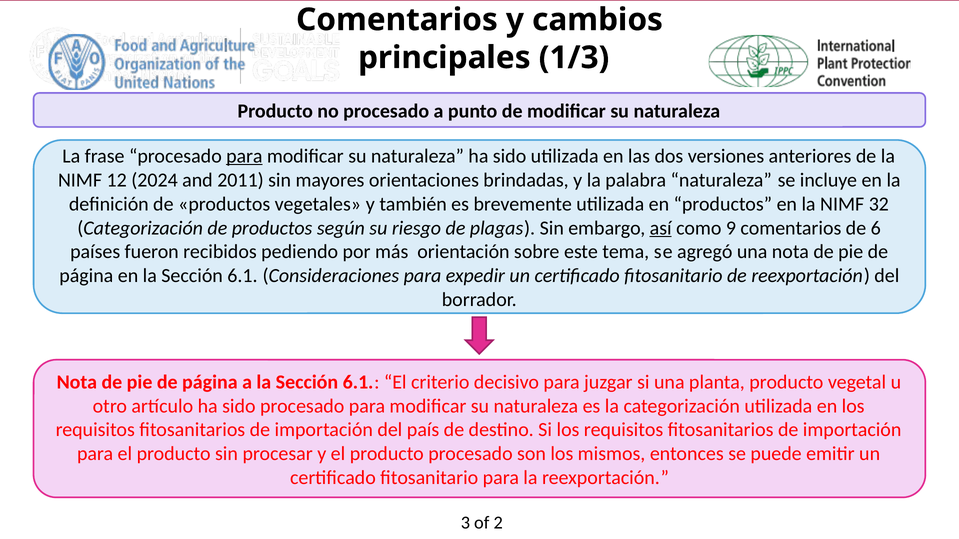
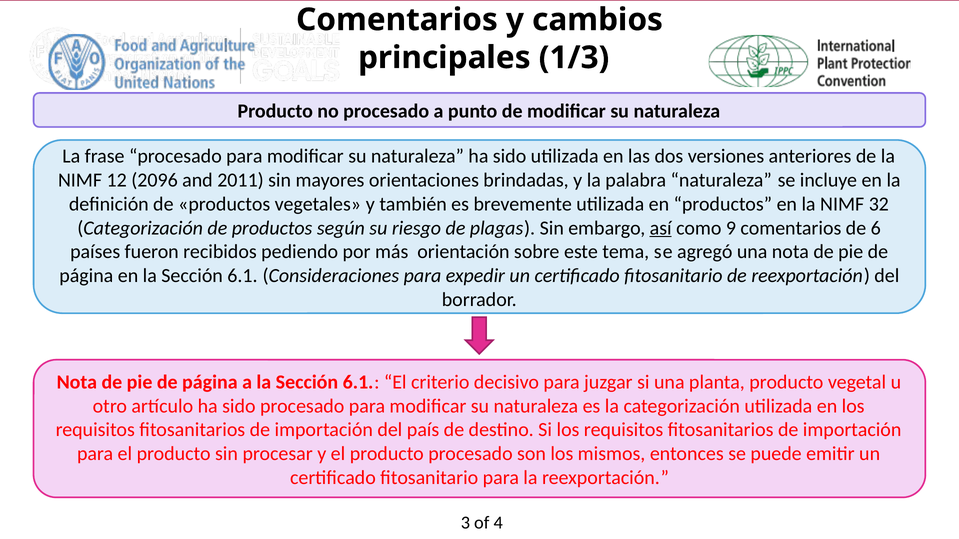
para at (244, 156) underline: present -> none
2024: 2024 -> 2096
2: 2 -> 4
